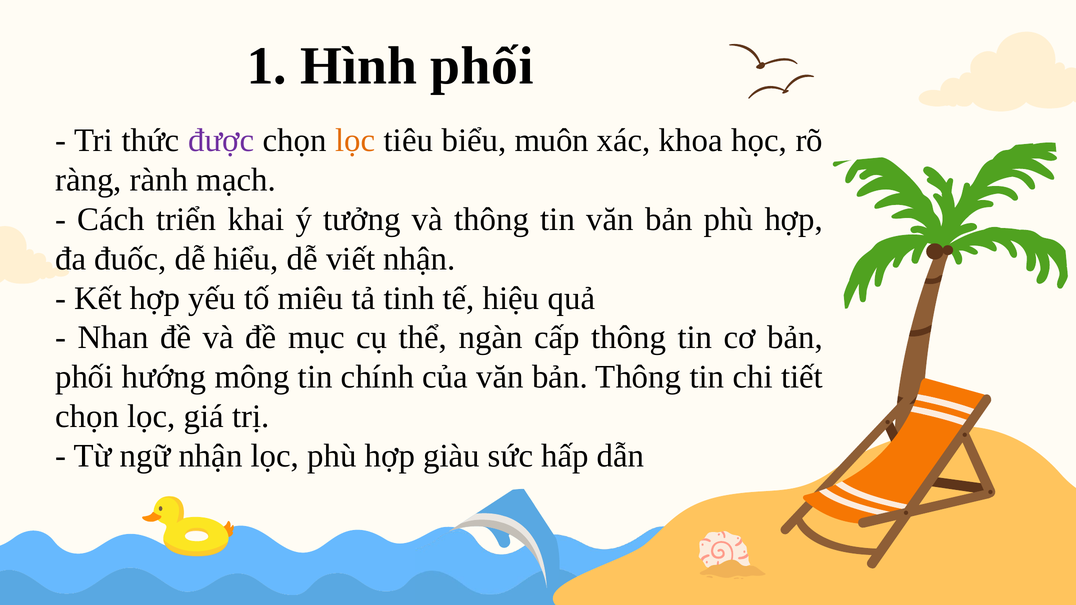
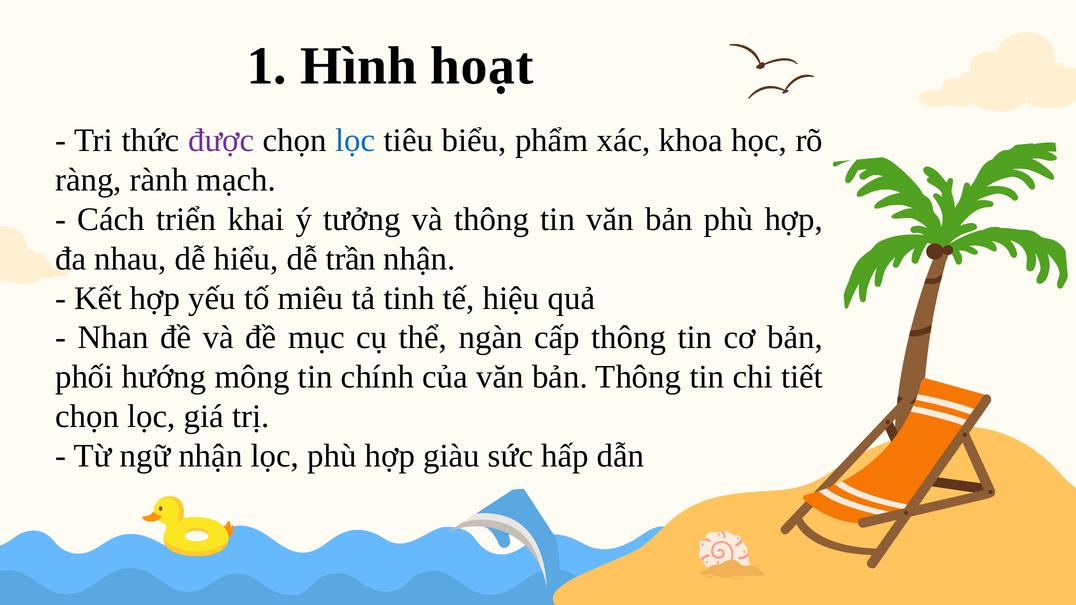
Hình phối: phối -> hoạt
lọc at (355, 141) colour: orange -> blue
muôn: muôn -> phẩm
đuốc: đuốc -> nhau
viết: viết -> trần
